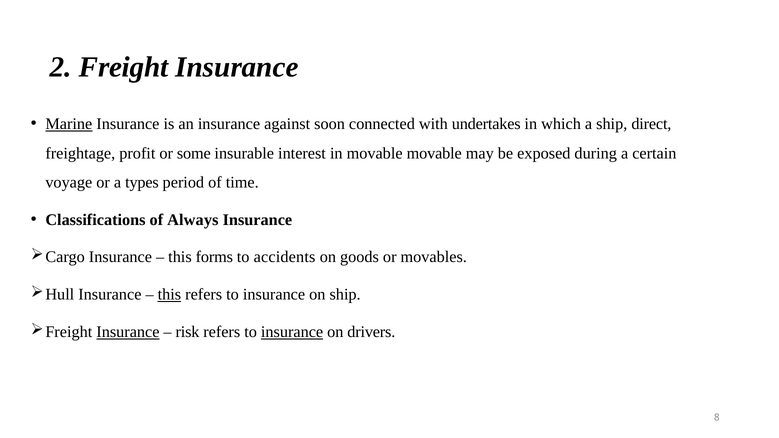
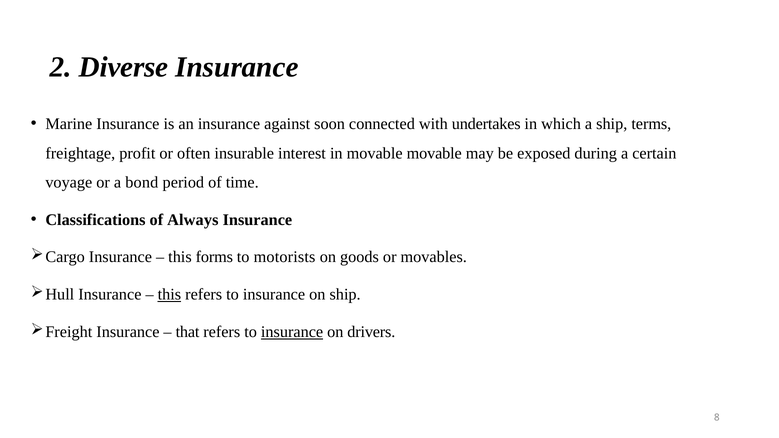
Freight: Freight -> Diverse
Marine underline: present -> none
direct: direct -> terms
some: some -> often
types: types -> bond
accidents: accidents -> motorists
Insurance at (128, 332) underline: present -> none
risk: risk -> that
